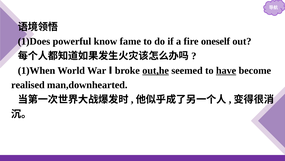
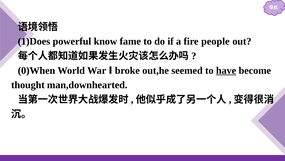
oneself: oneself -> people
1)When: 1)When -> 0)When
out,he underline: present -> none
realised: realised -> thought
